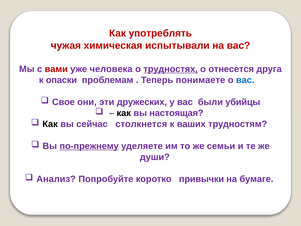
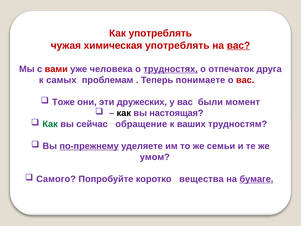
химическая испытывали: испытывали -> употреблять
вас at (238, 45) underline: none -> present
отнесется: отнесется -> отпечаток
опаски: опаски -> самых
вас at (245, 80) colour: blue -> red
Свое: Свое -> Тоже
убийцы: убийцы -> момент
Как at (50, 124) colour: black -> green
столкнется: столкнется -> обращение
души: души -> умом
Анализ: Анализ -> Самого
привычки: привычки -> вещества
бумаге underline: none -> present
